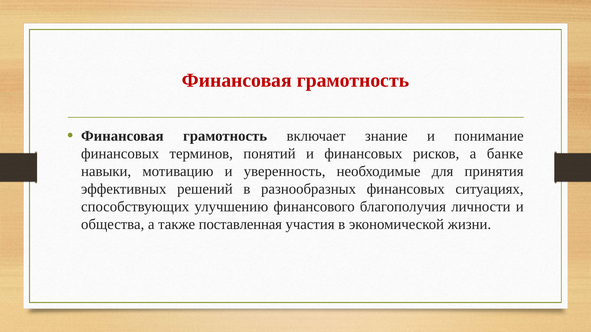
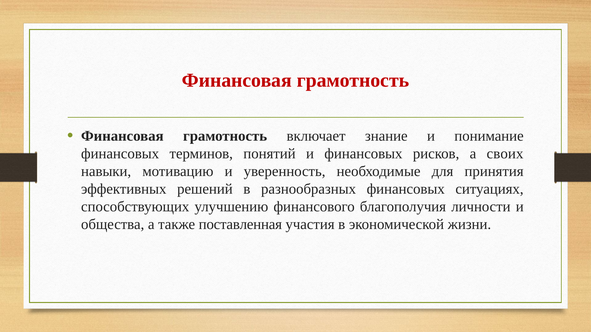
банке: банке -> своих
